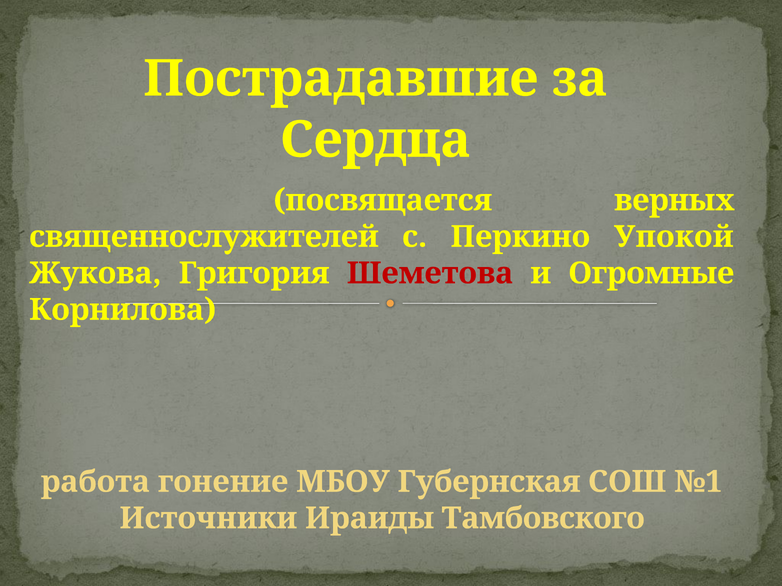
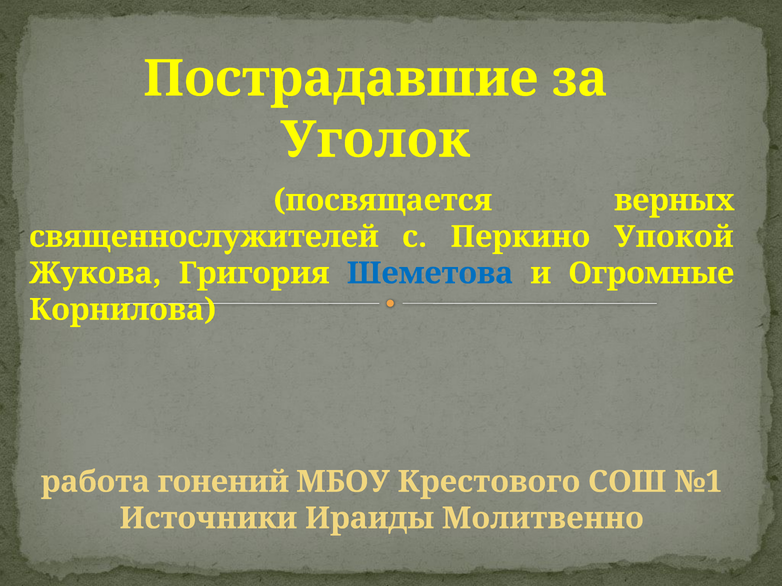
Сердца: Сердца -> Уголок
Шеметова colour: red -> blue
гонение: гонение -> гонений
Губернская: Губернская -> Крестового
Тамбовского: Тамбовского -> Молитвенно
